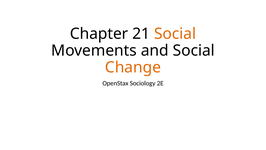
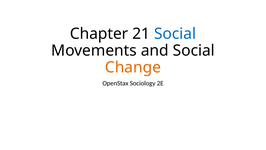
Social at (175, 34) colour: orange -> blue
